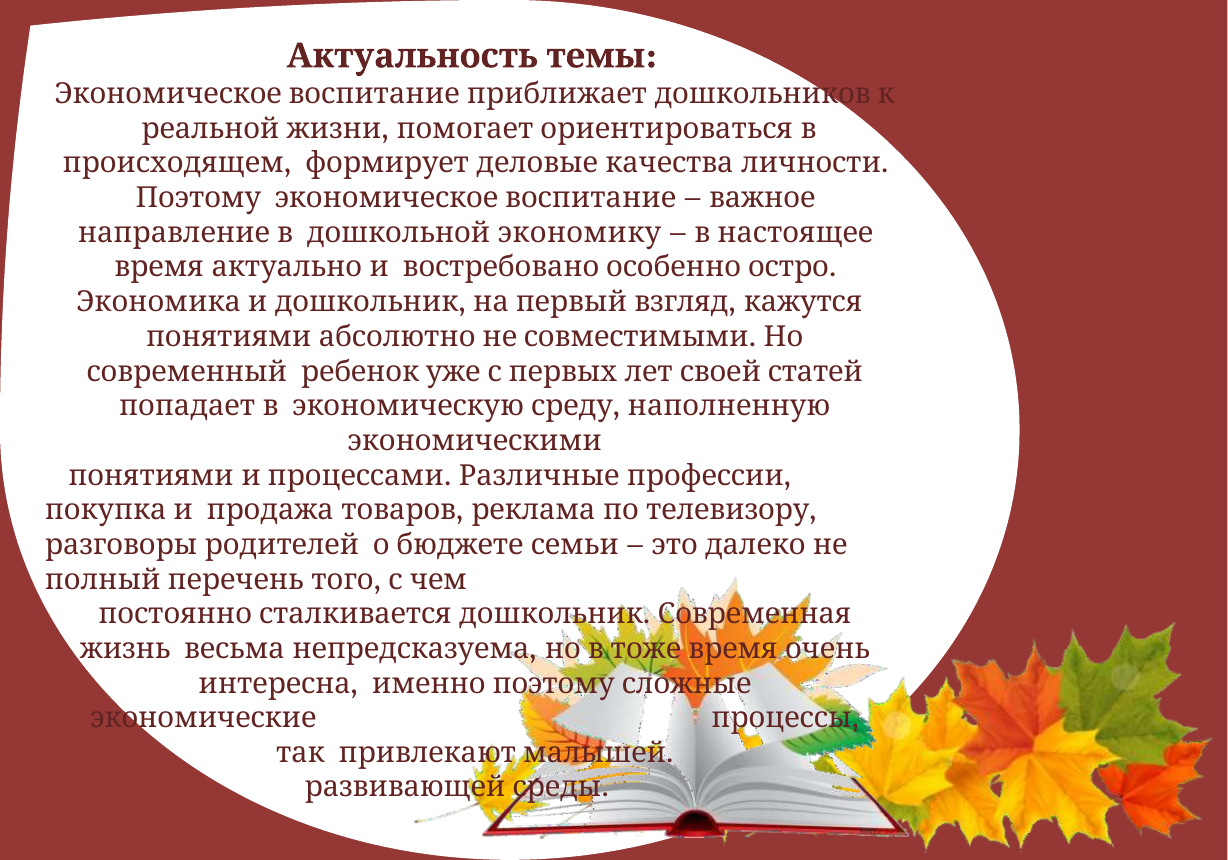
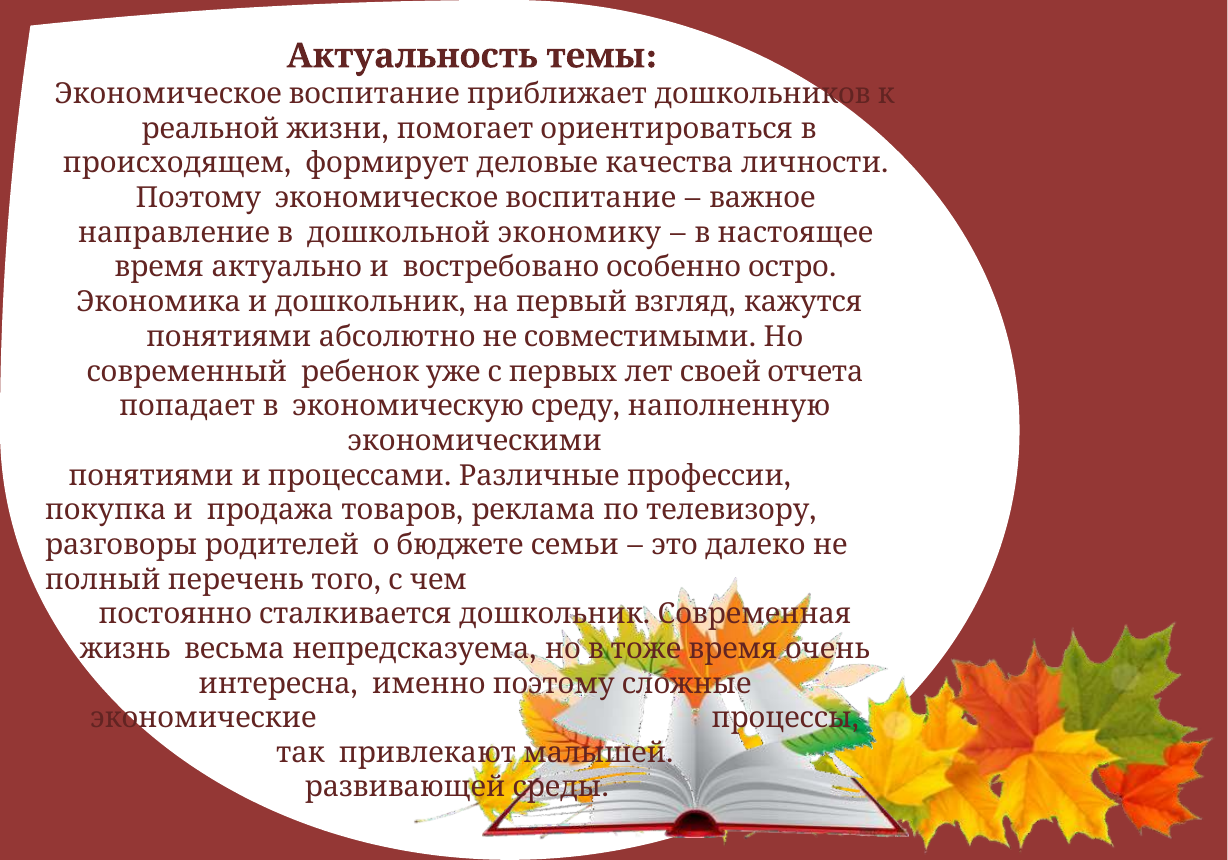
статей: статей -> отчета
